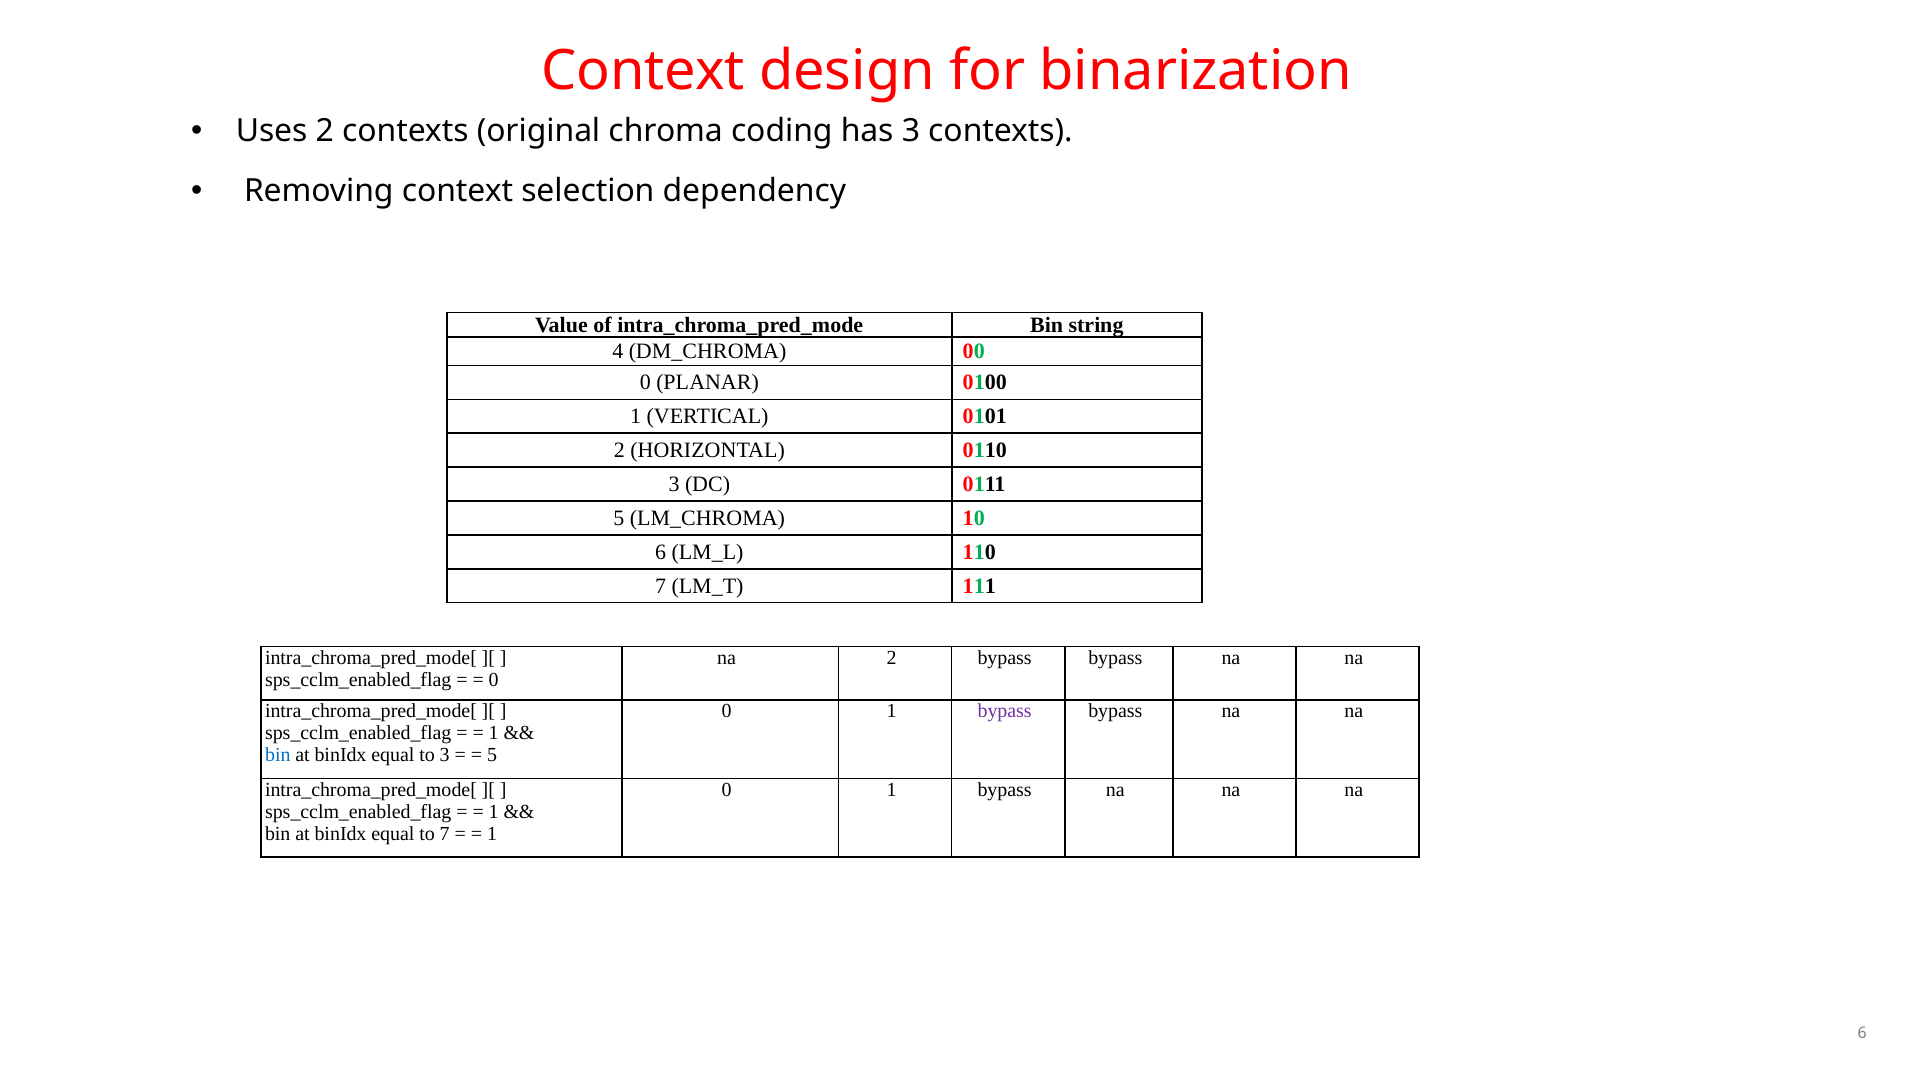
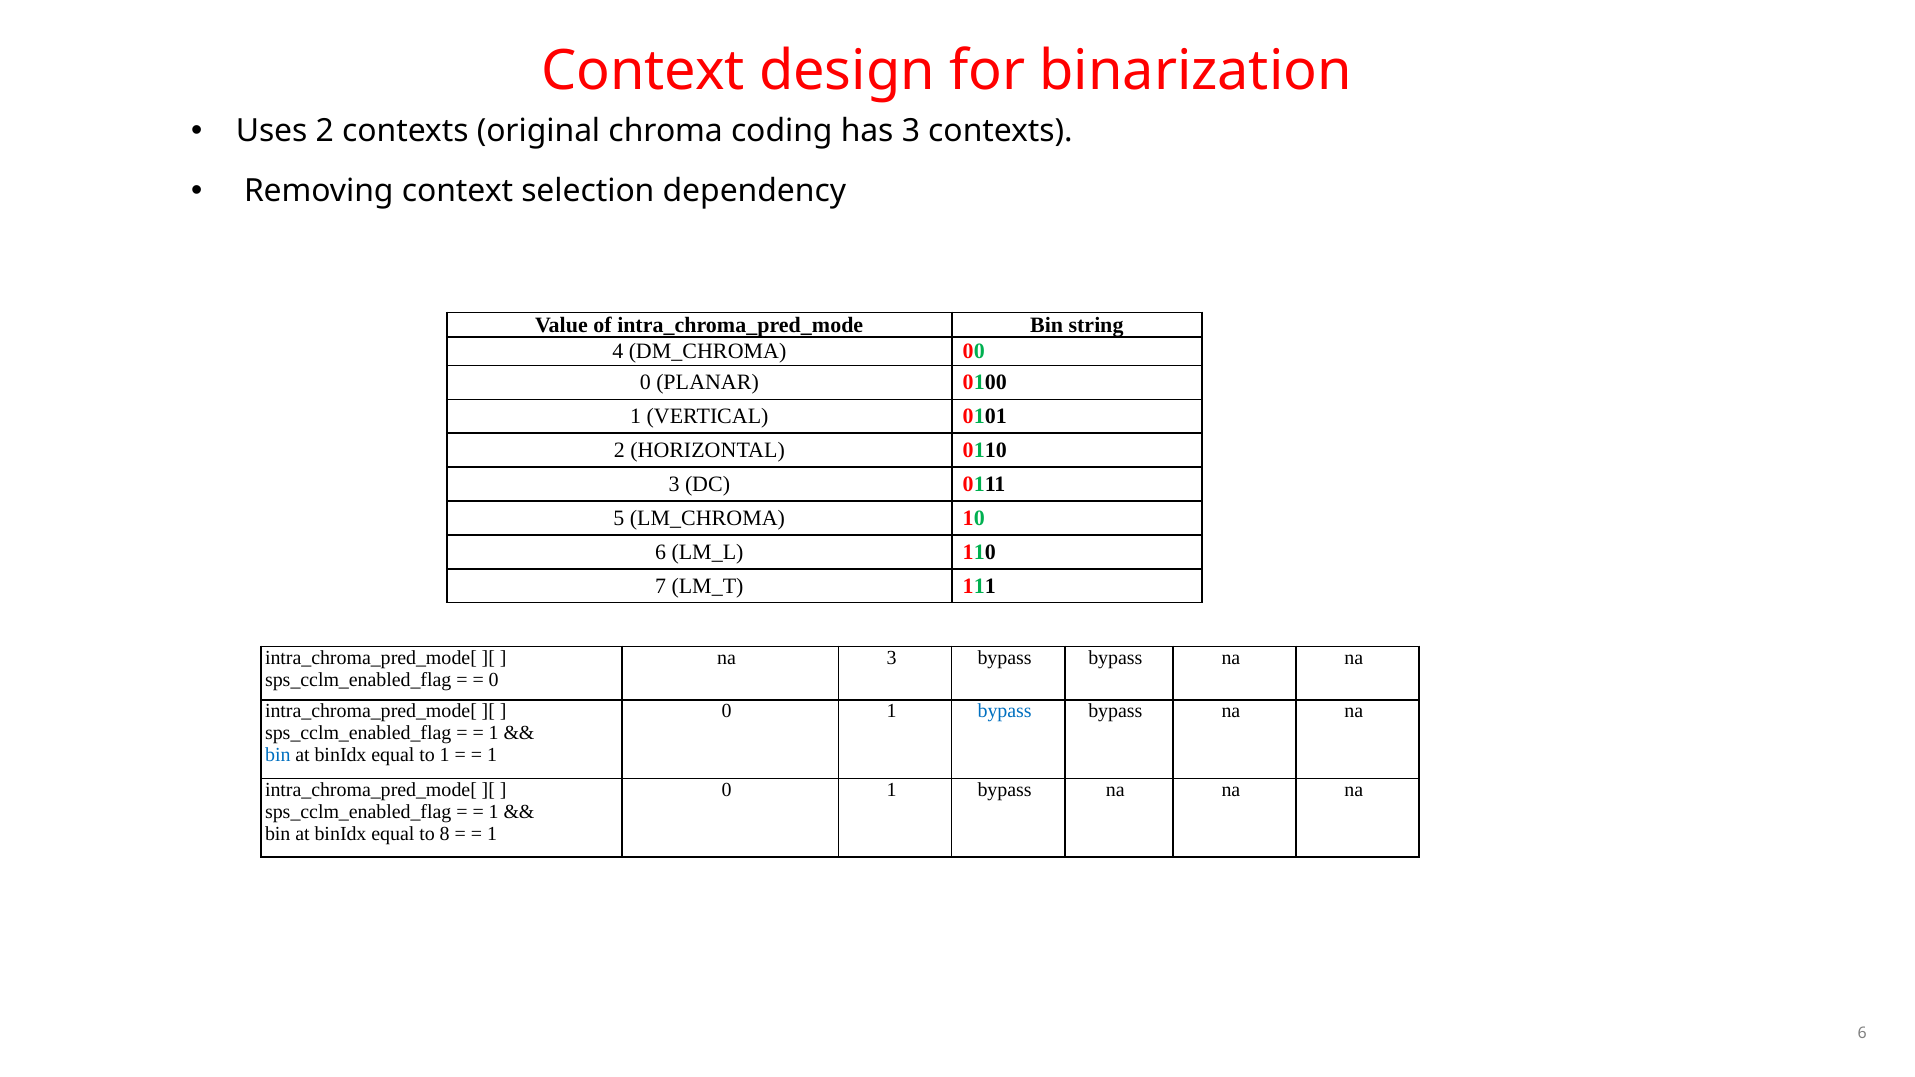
na 2: 2 -> 3
bypass at (1005, 711) colour: purple -> blue
to 3: 3 -> 1
5 at (492, 755): 5 -> 1
to 7: 7 -> 8
